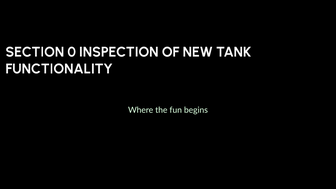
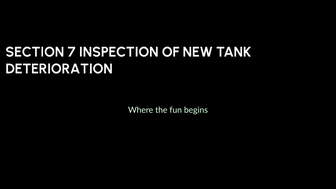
0: 0 -> 7
FUNCTIONALITY: FUNCTIONALITY -> DETERIORATION
